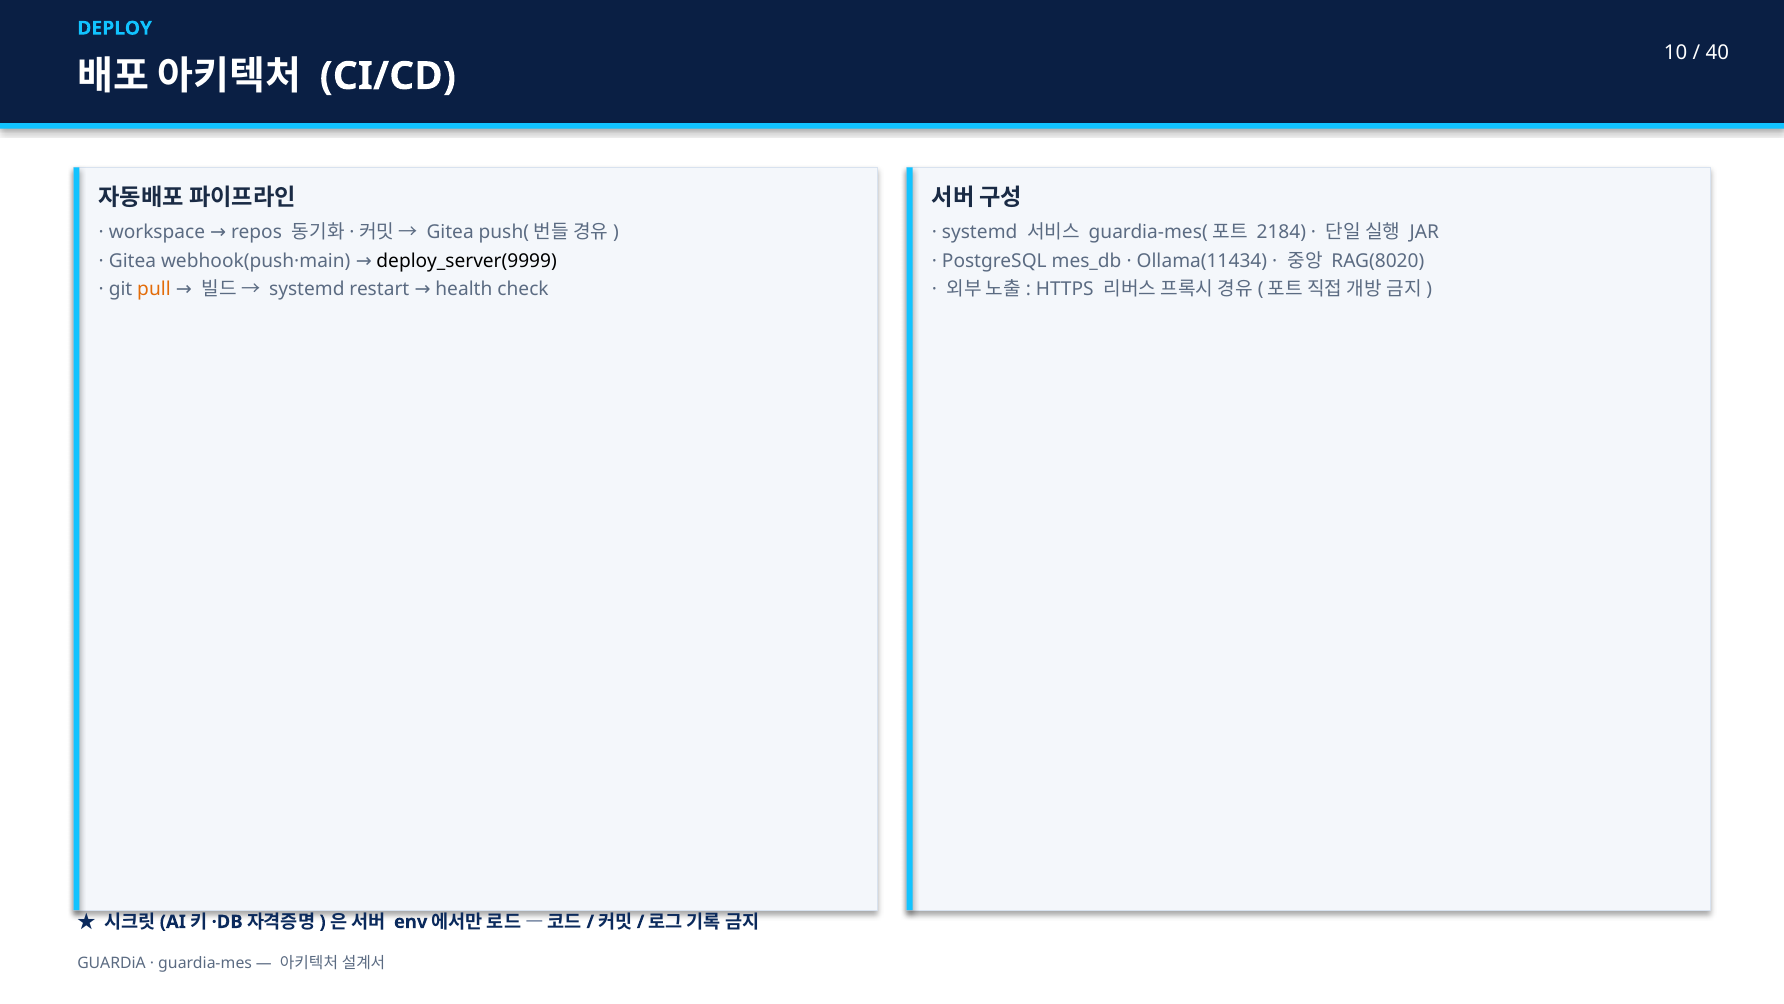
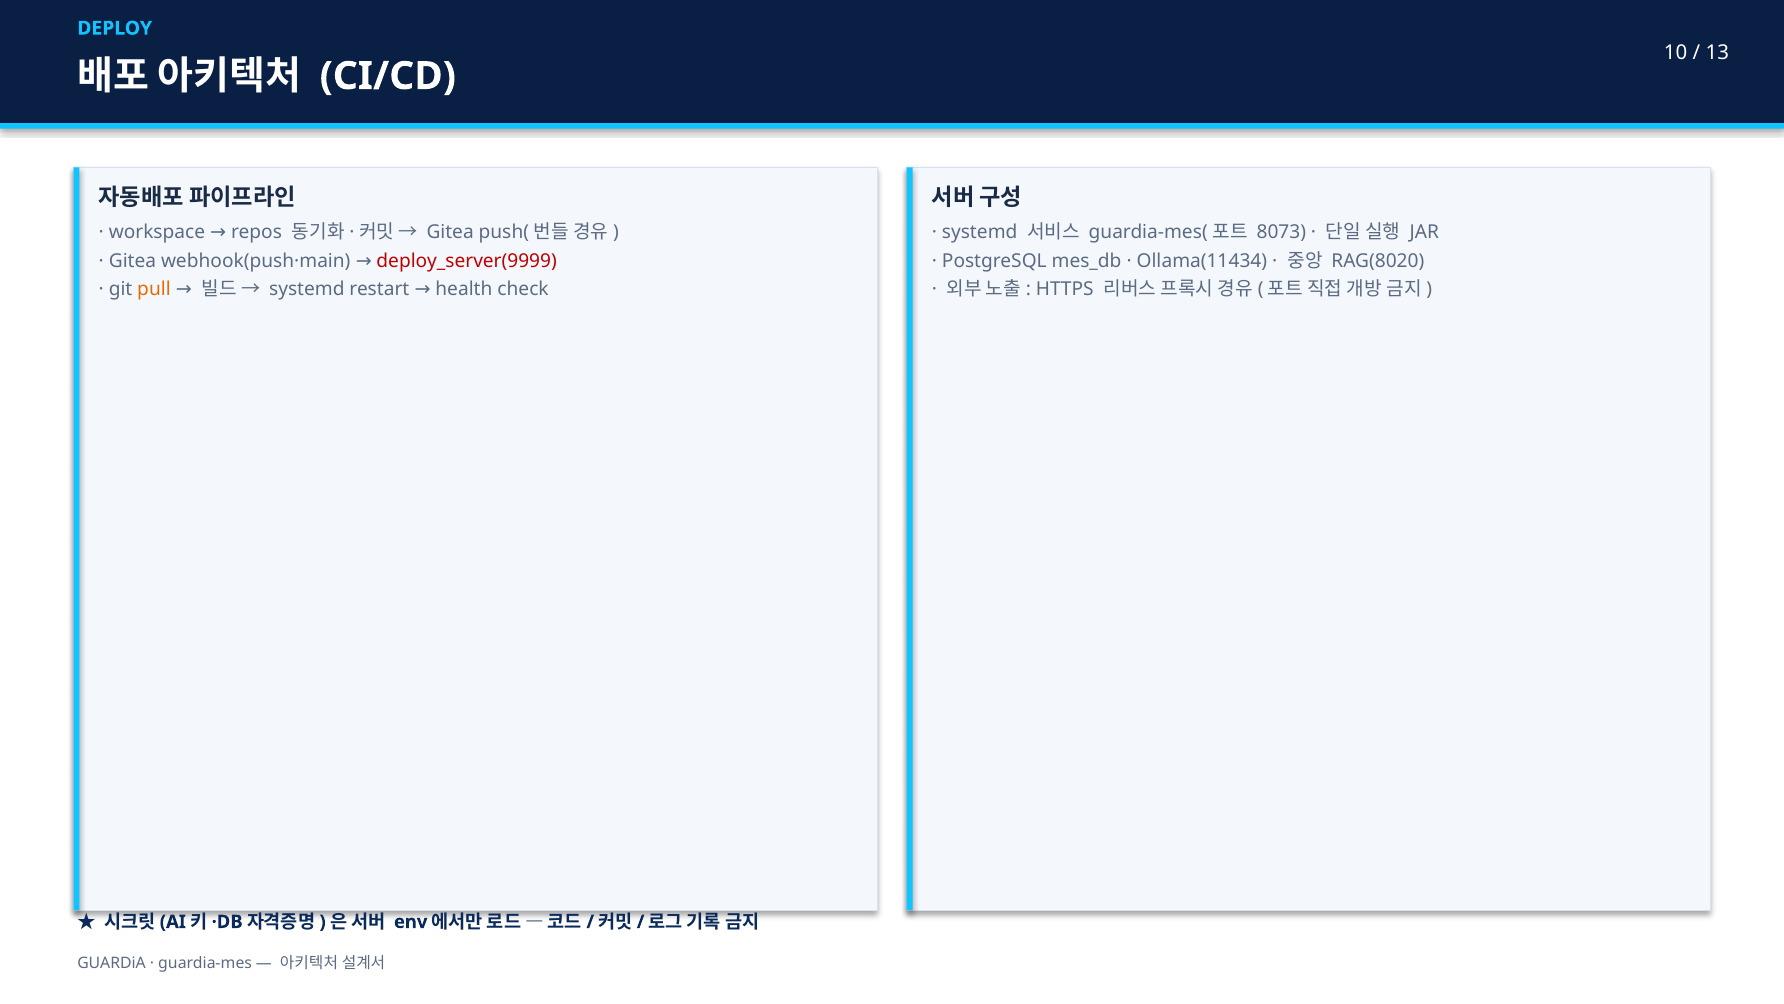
40: 40 -> 13
2184: 2184 -> 8073
deploy_server(9999 colour: black -> red
